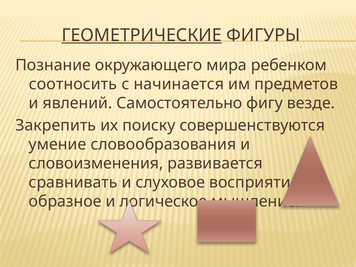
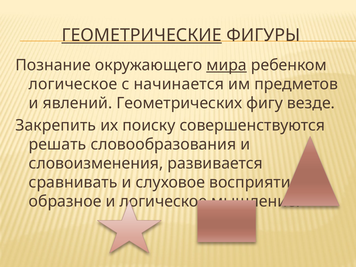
мира underline: none -> present
соотносить at (73, 84): соотносить -> логическое
Самостоятельно: Самостоятельно -> Геометрических
умение: умение -> решать
